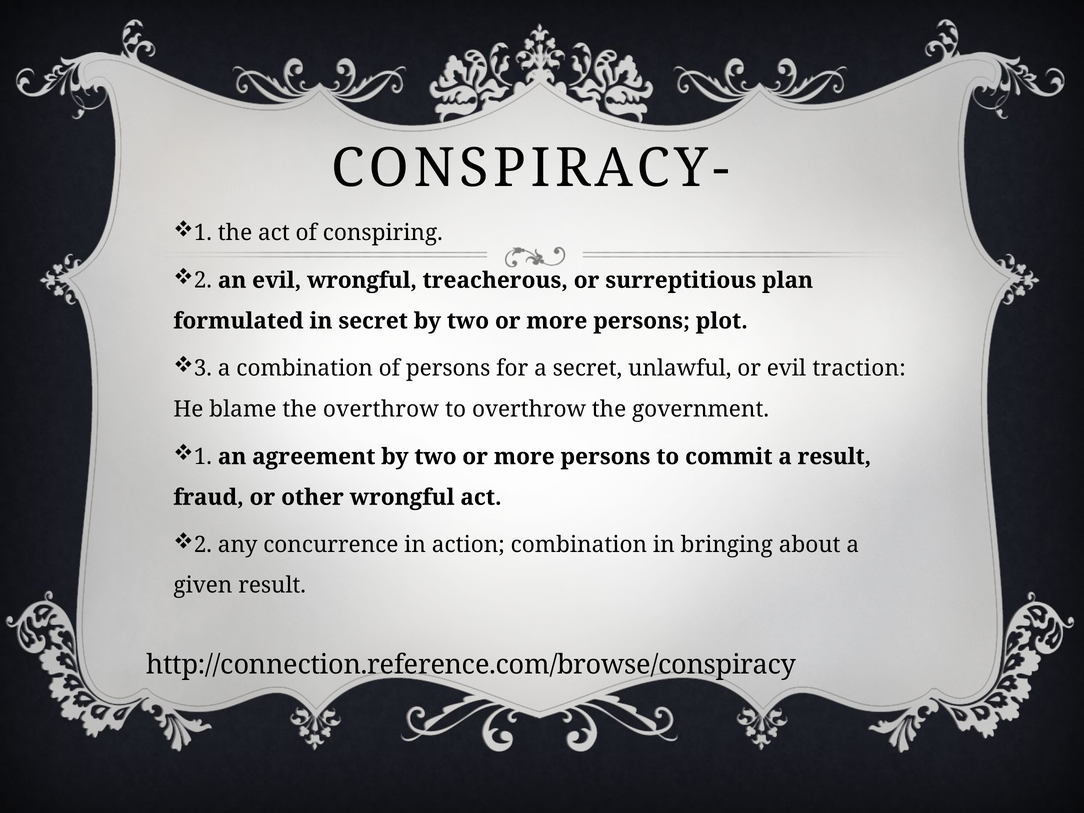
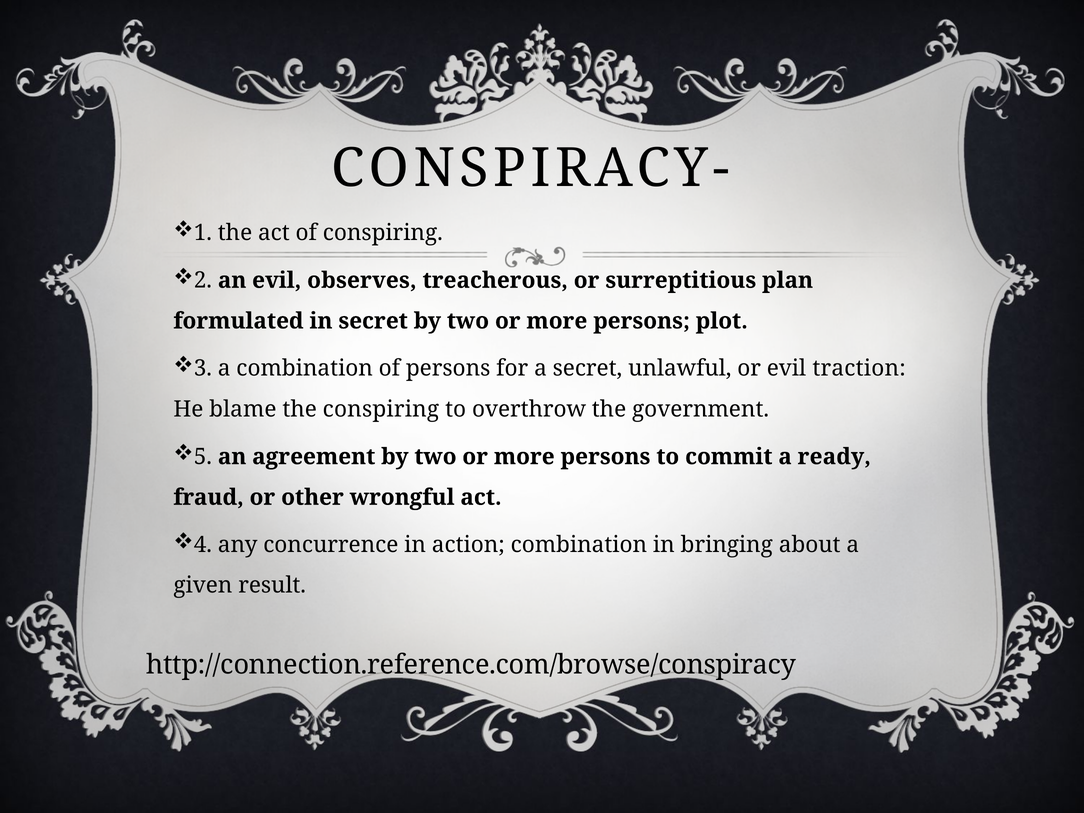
evil wrongful: wrongful -> observes
the overthrow: overthrow -> conspiring
1 at (203, 457): 1 -> 5
a result: result -> ready
2 at (203, 545): 2 -> 4
